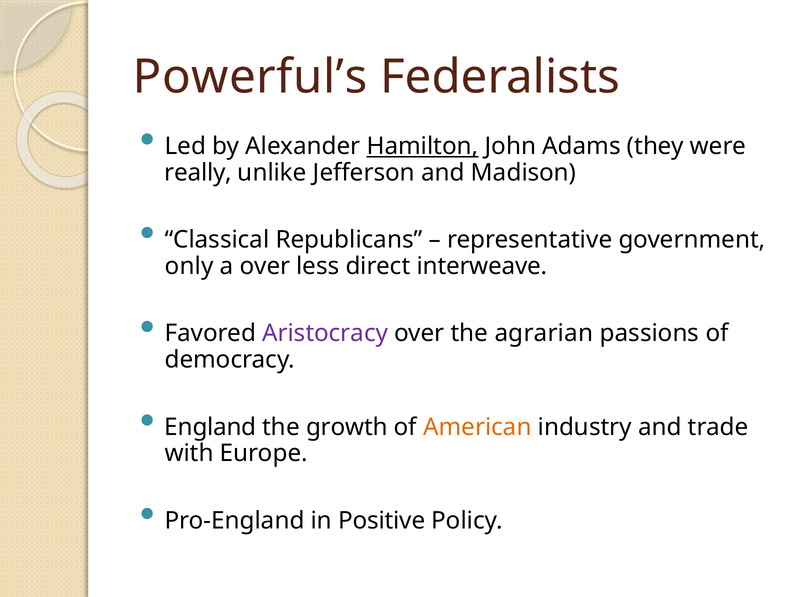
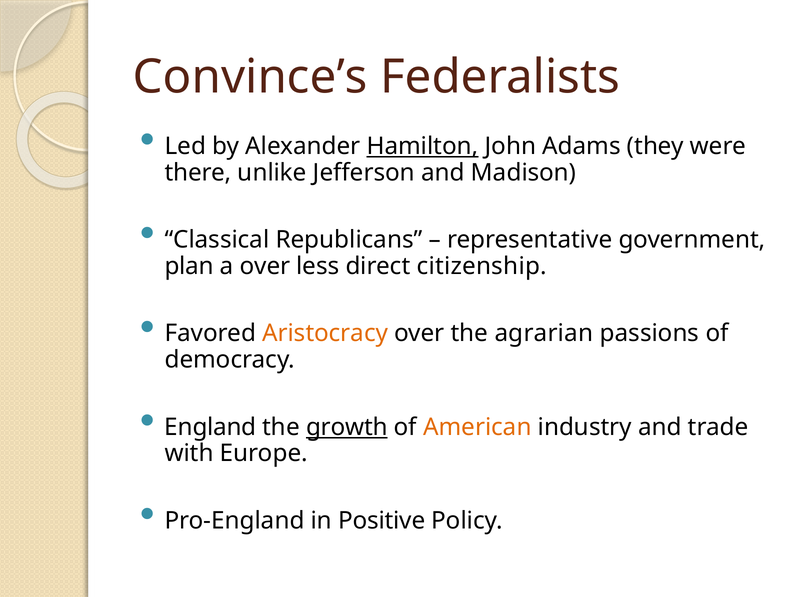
Powerful’s: Powerful’s -> Convince’s
really: really -> there
only: only -> plan
interweave: interweave -> citizenship
Aristocracy colour: purple -> orange
growth underline: none -> present
